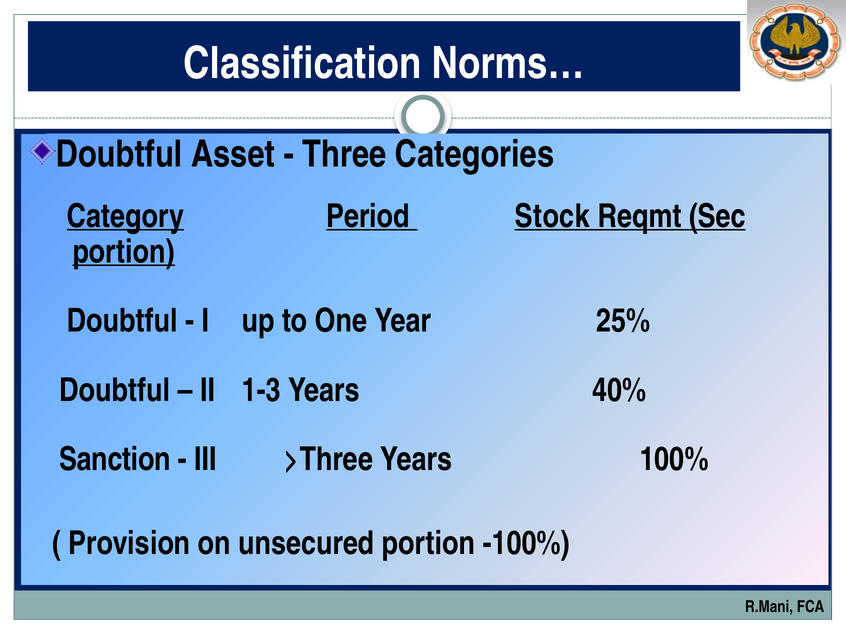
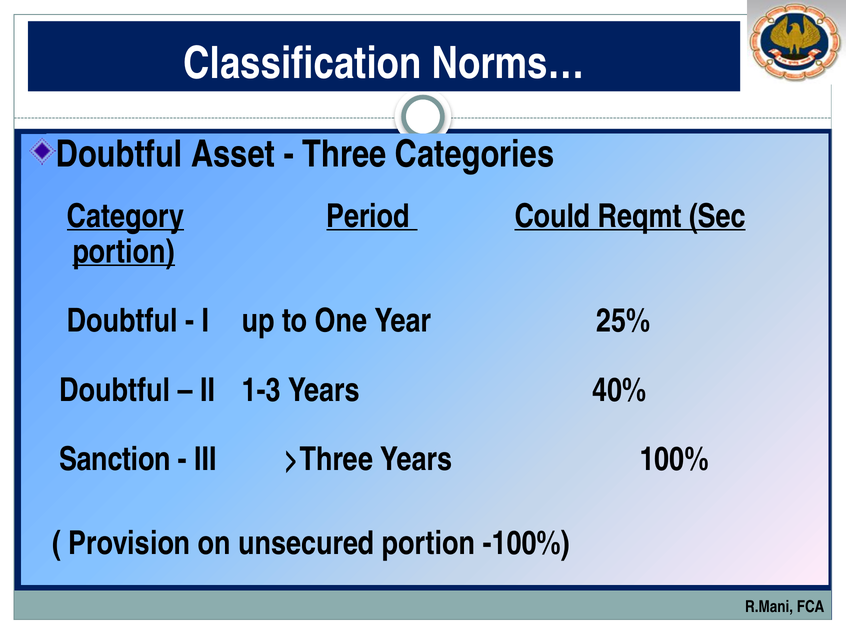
Stock: Stock -> Could
